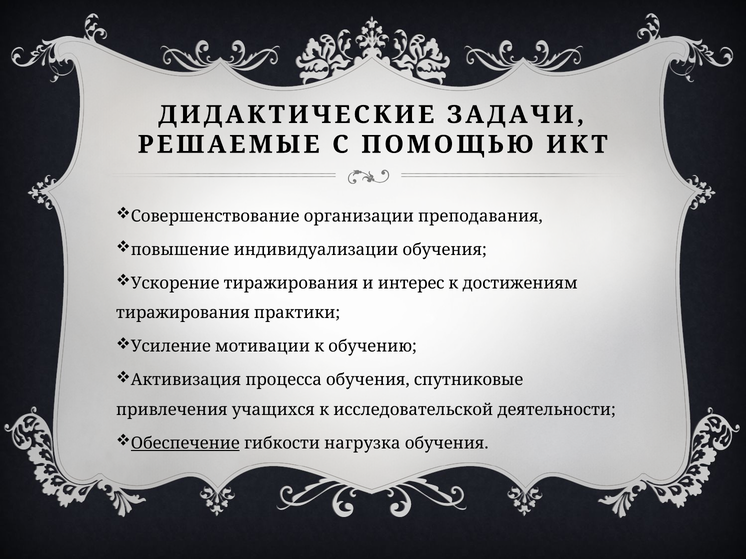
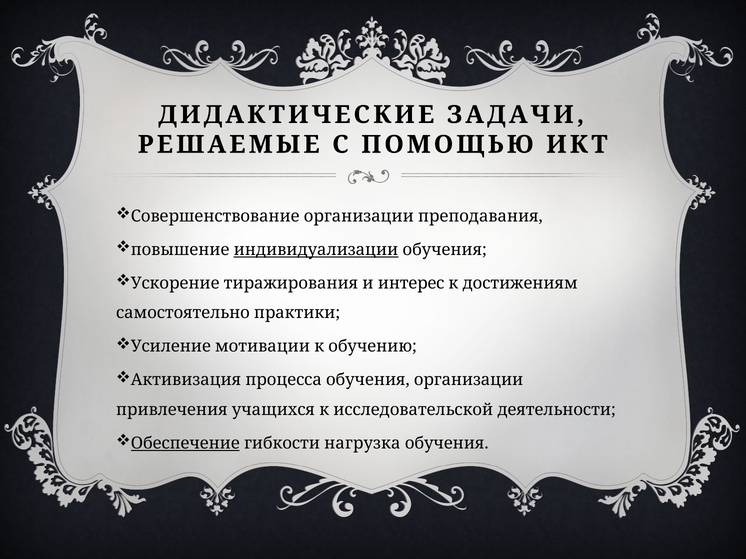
индивидуализации underline: none -> present
тиражирования at (183, 313): тиражирования -> самостоятельно
обучения спутниковые: спутниковые -> организации
